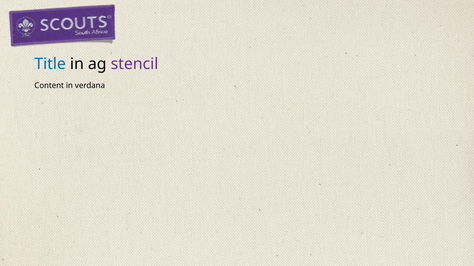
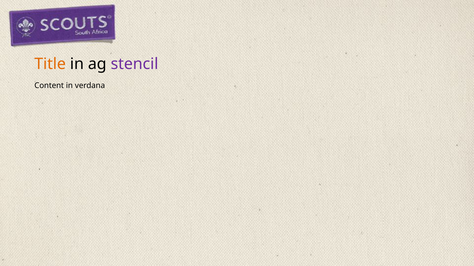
Title colour: blue -> orange
